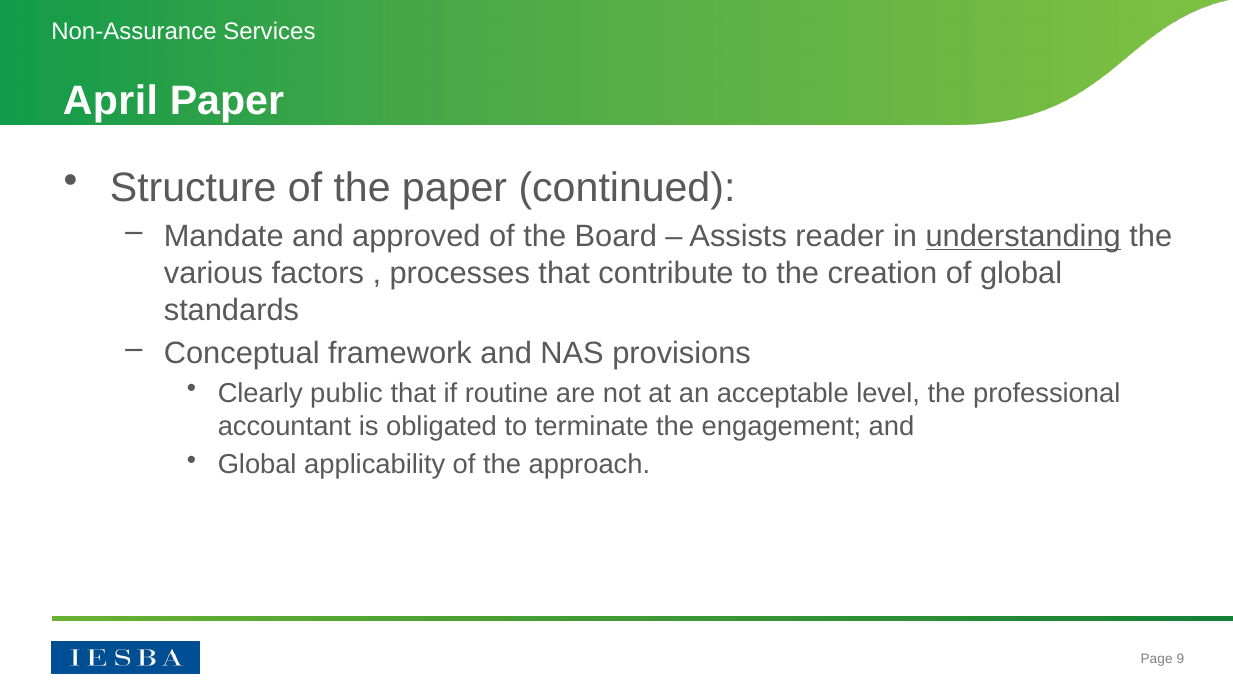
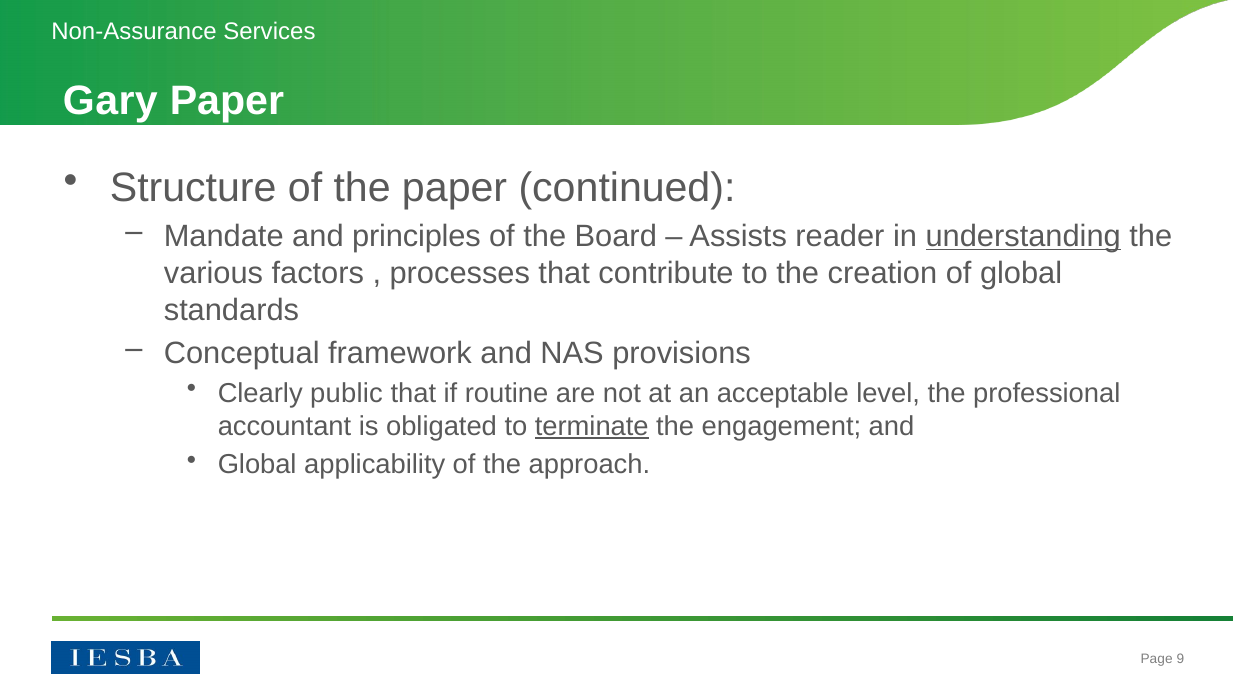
April: April -> Gary
approved: approved -> principles
terminate underline: none -> present
